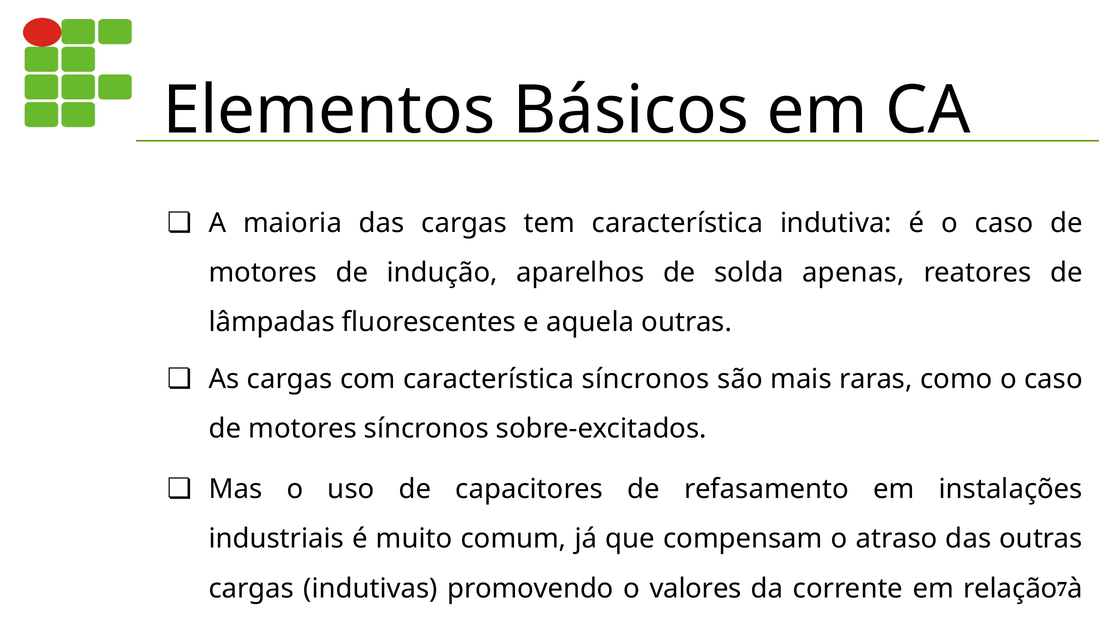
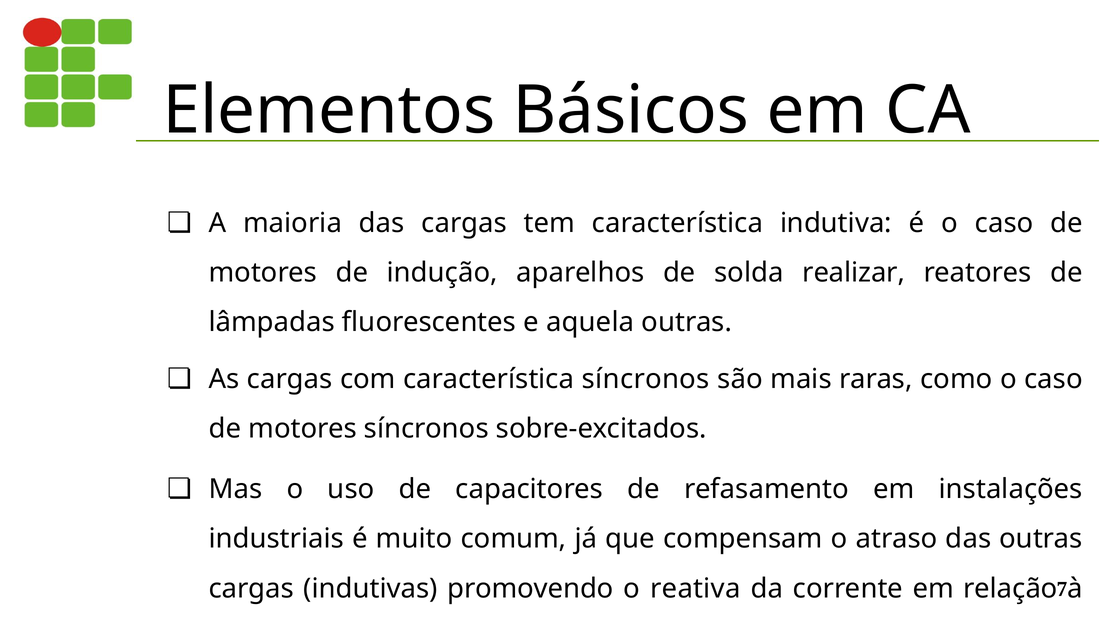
apenas: apenas -> realizar
valores: valores -> reativa
